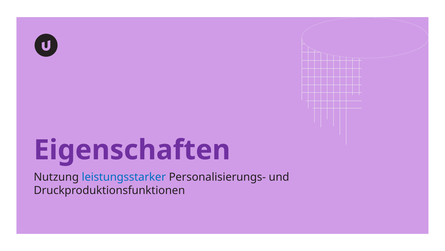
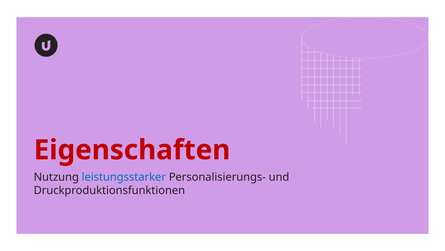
Eigenschaften colour: purple -> red
